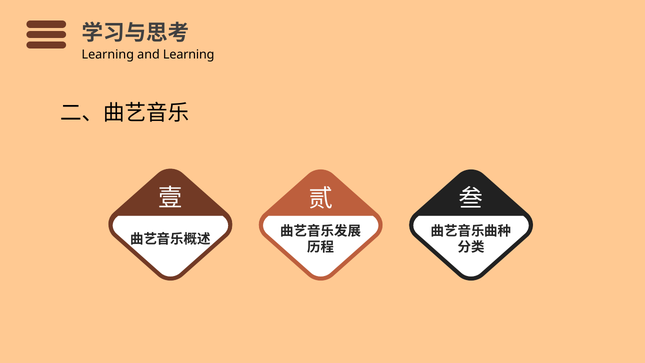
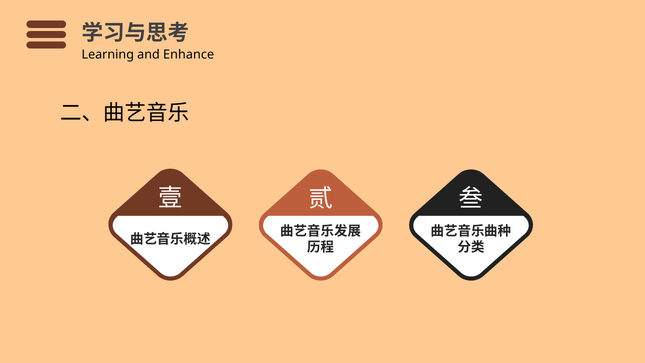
and Learning: Learning -> Enhance
